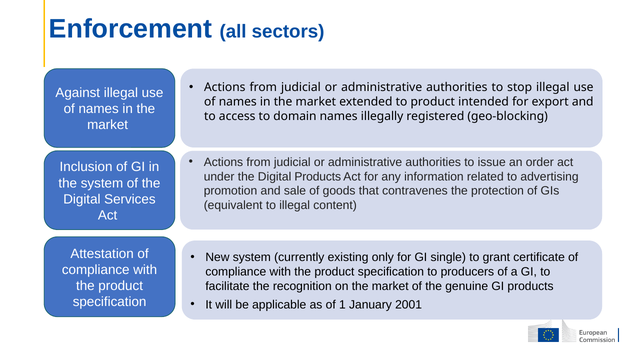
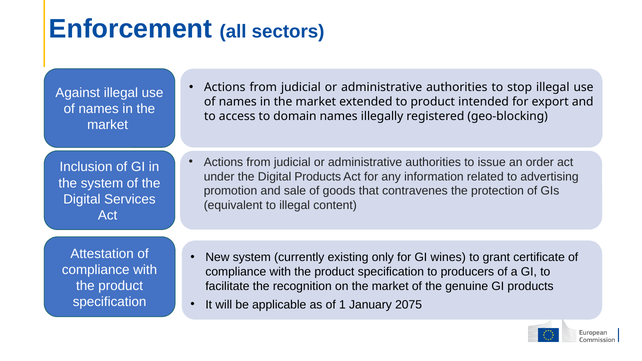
single: single -> wines
2001: 2001 -> 2075
